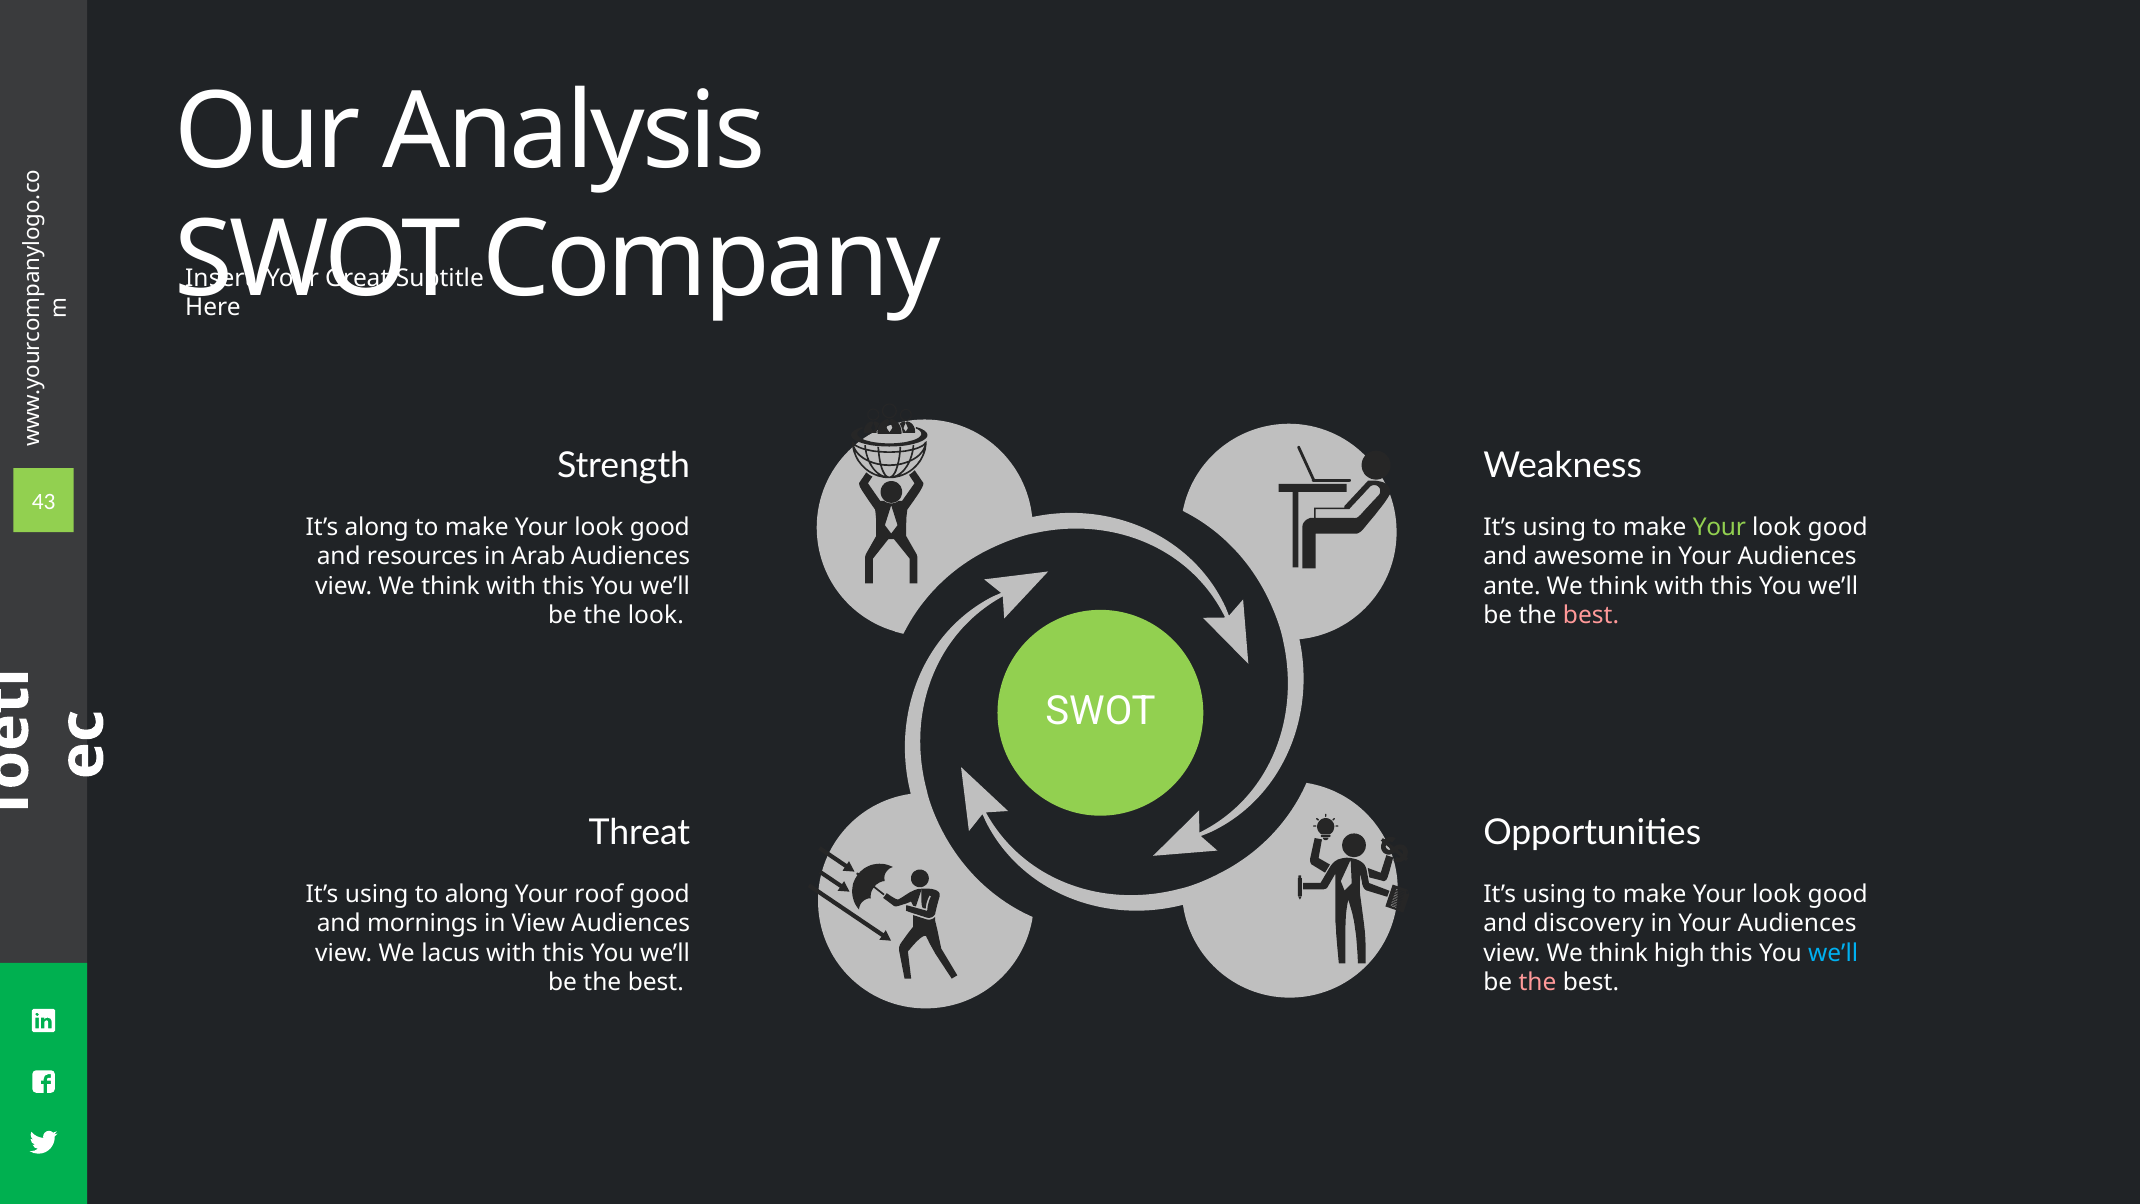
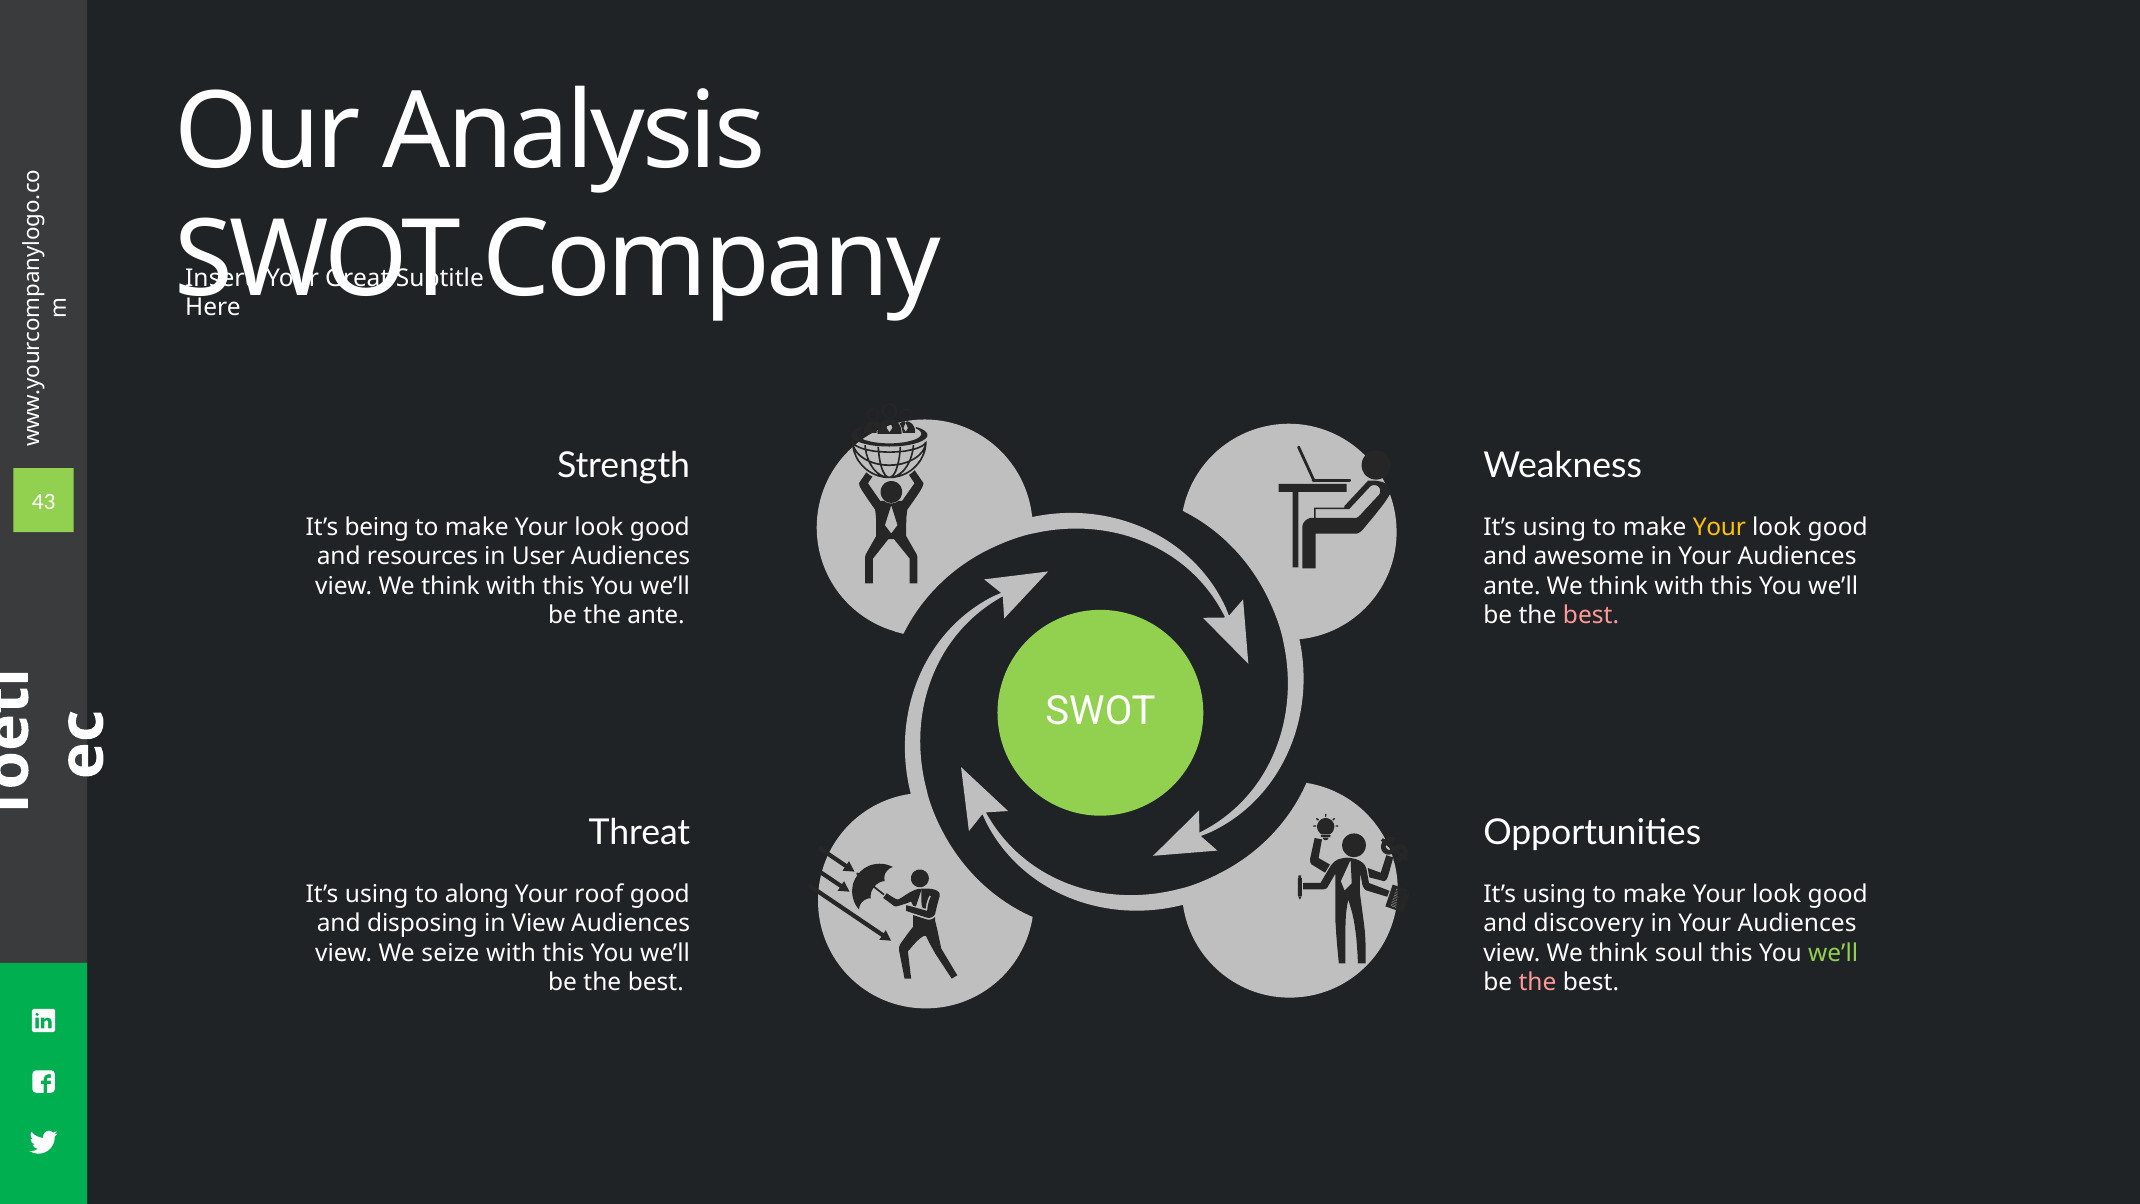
It’s along: along -> being
Your at (1719, 527) colour: light green -> yellow
Arab: Arab -> User
the look: look -> ante
mornings: mornings -> disposing
lacus: lacus -> seize
high: high -> soul
we’ll at (1833, 953) colour: light blue -> light green
